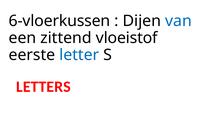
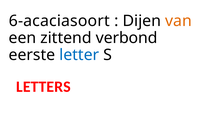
6-vloerkussen: 6-vloerkussen -> 6-acaciasoort
van colour: blue -> orange
vloeistof: vloeistof -> verbond
